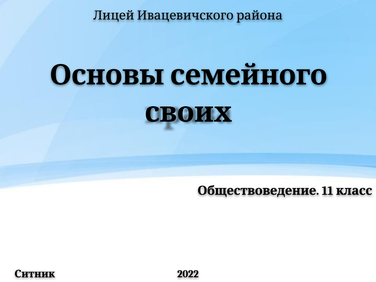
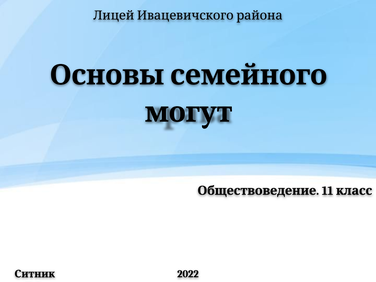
своих: своих -> могут
